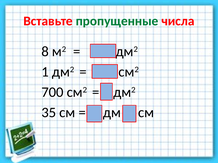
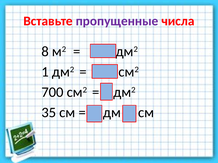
пропущенные colour: green -> purple
